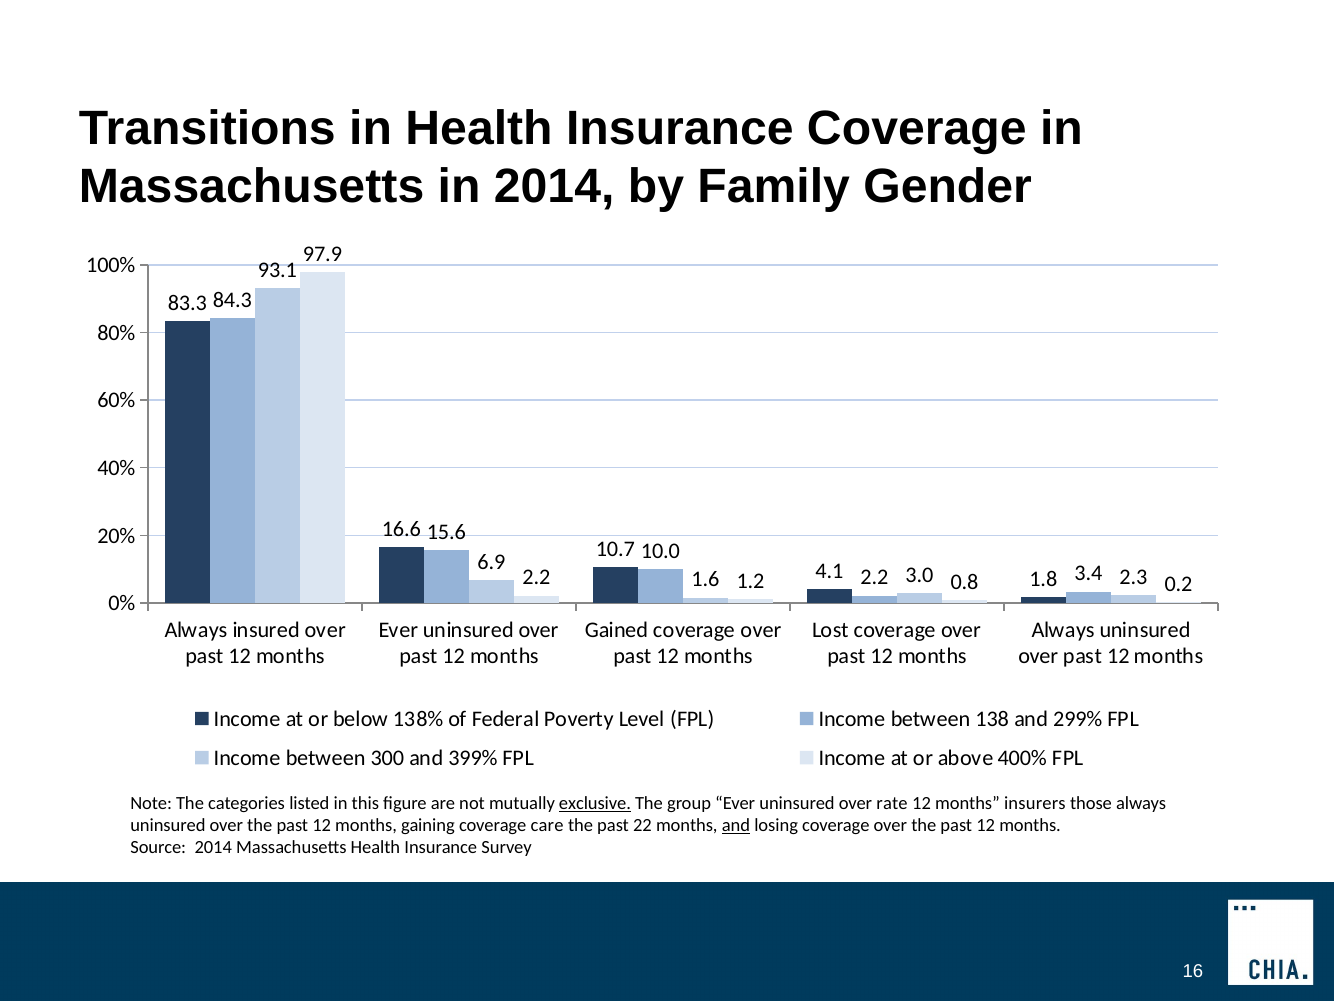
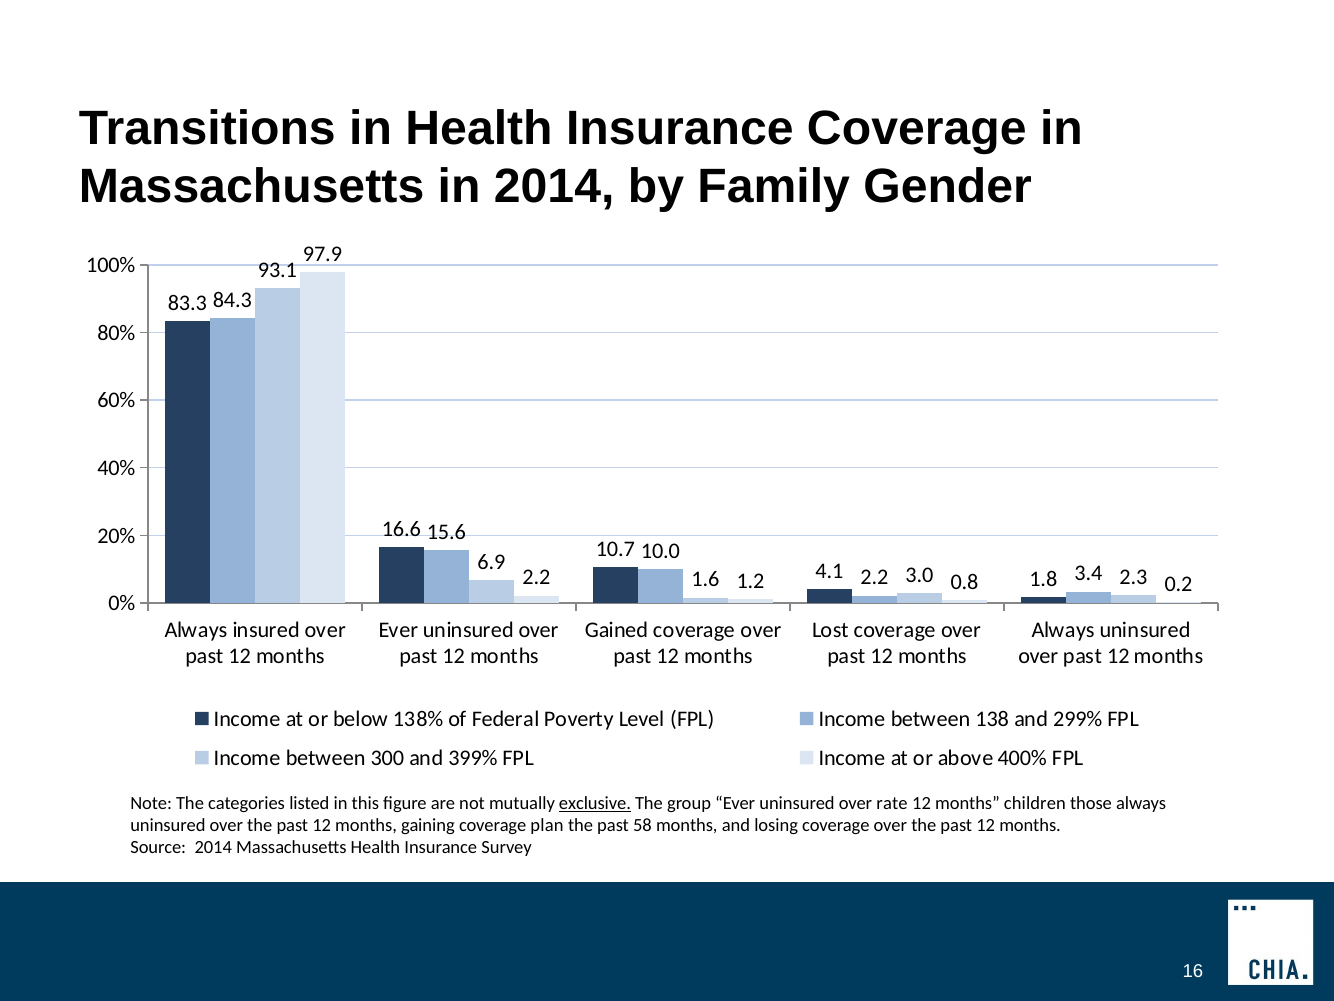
insurers: insurers -> children
care: care -> plan
22: 22 -> 58
and at (736, 825) underline: present -> none
